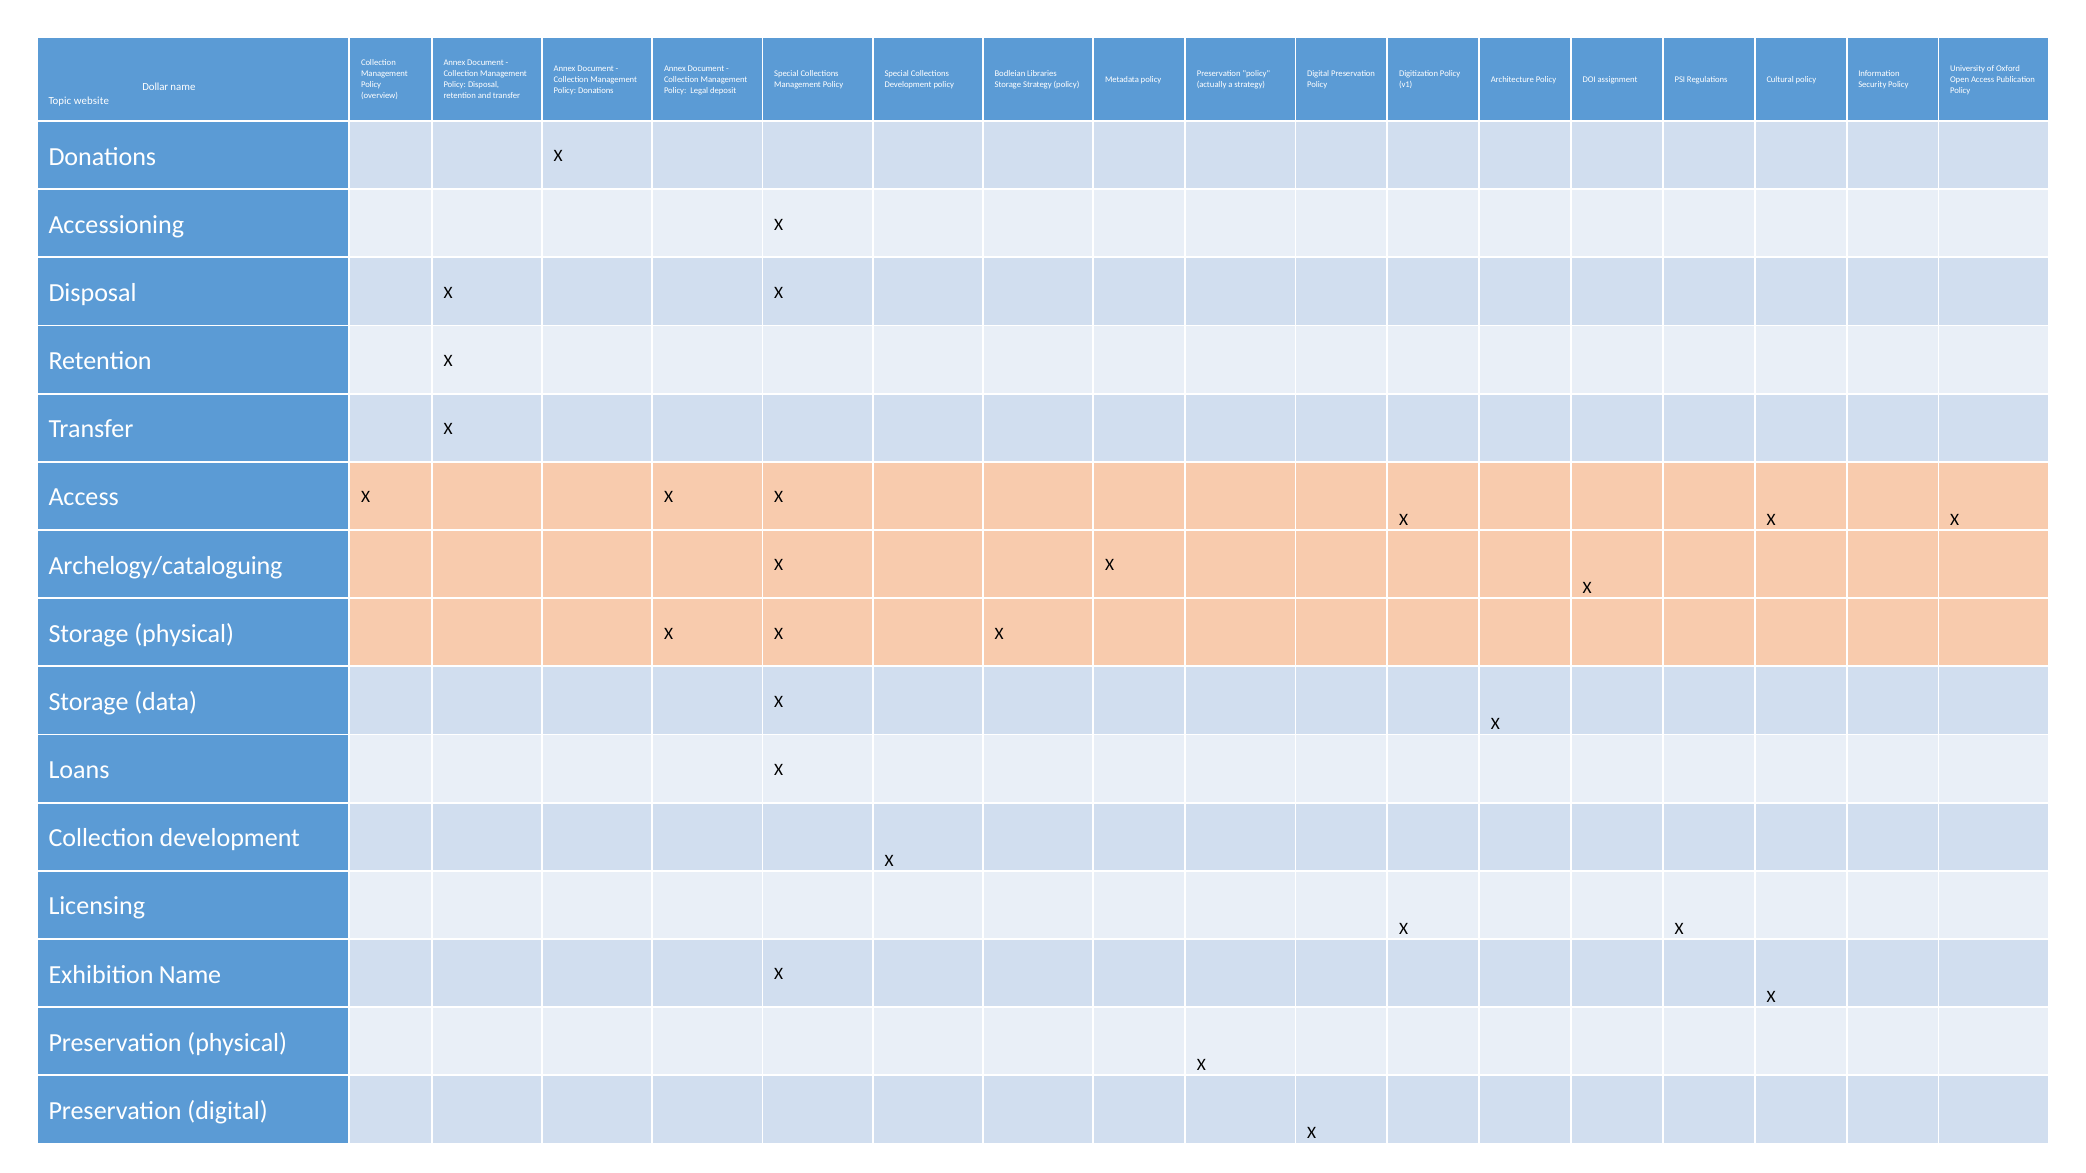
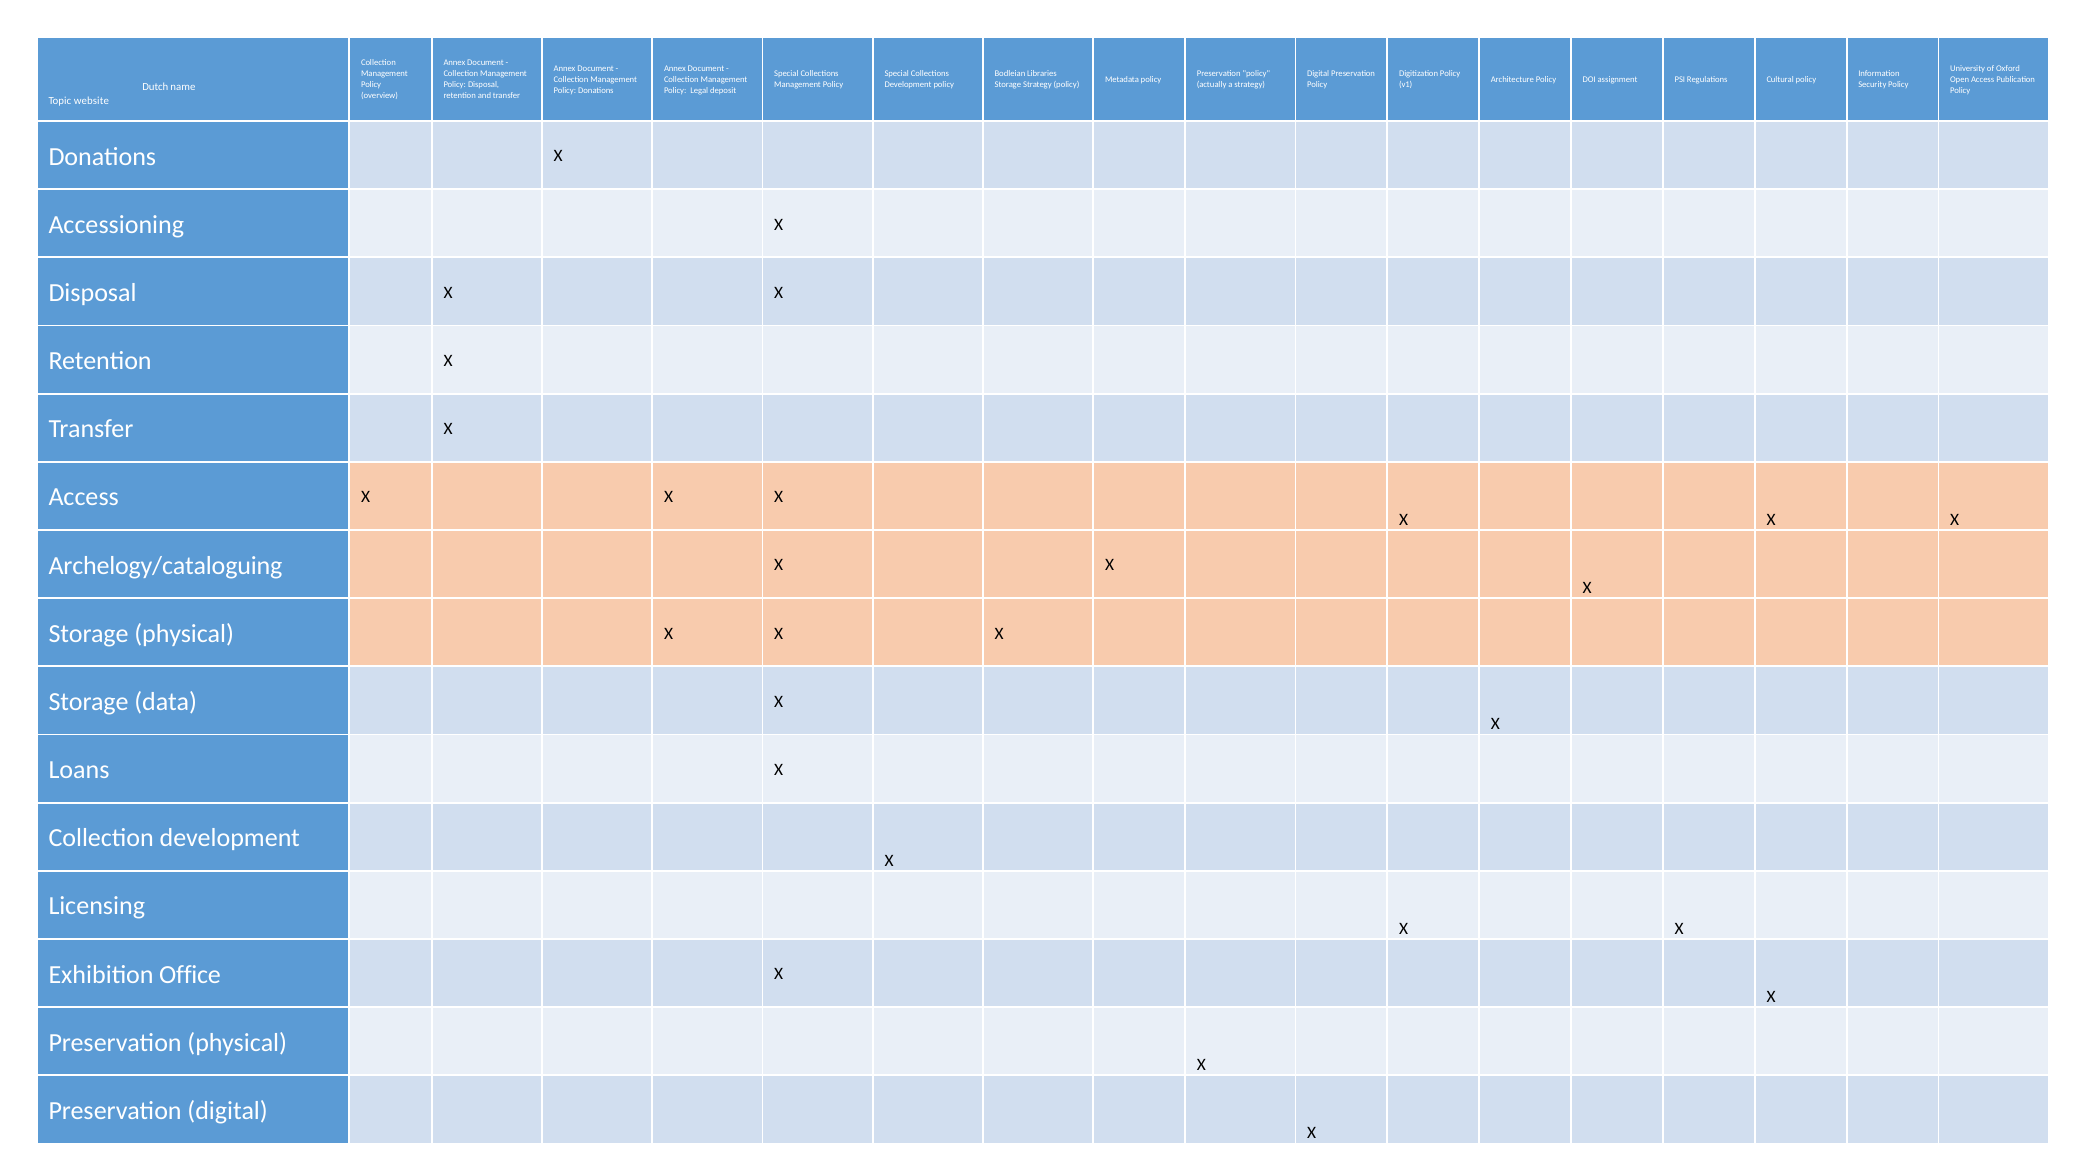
Dollar: Dollar -> Dutch
Exhibition Name: Name -> Office
